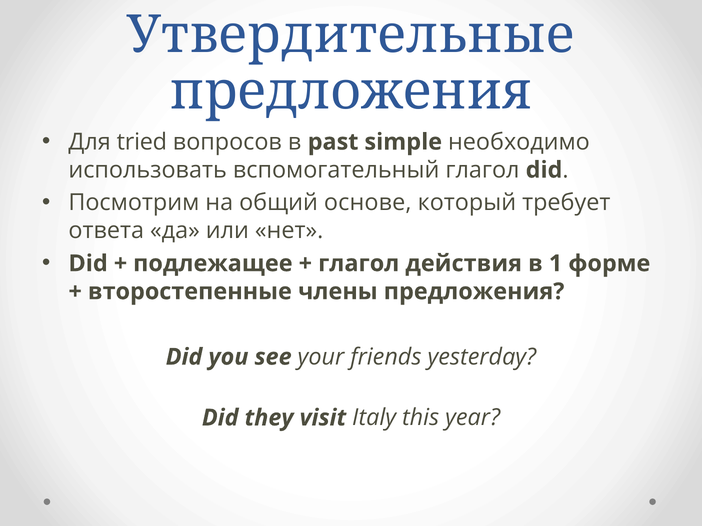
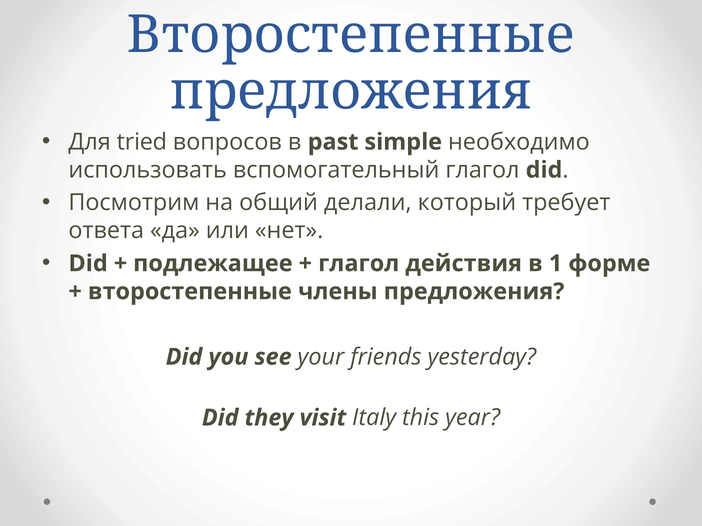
Утвердительные at (351, 35): Утвердительные -> Второстепенные
основе: основе -> делали
